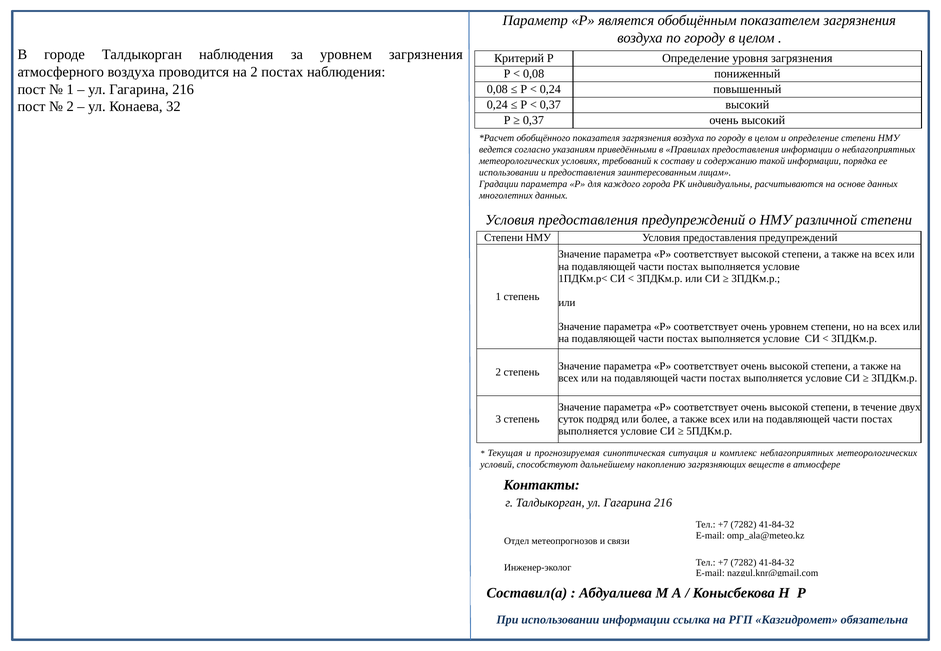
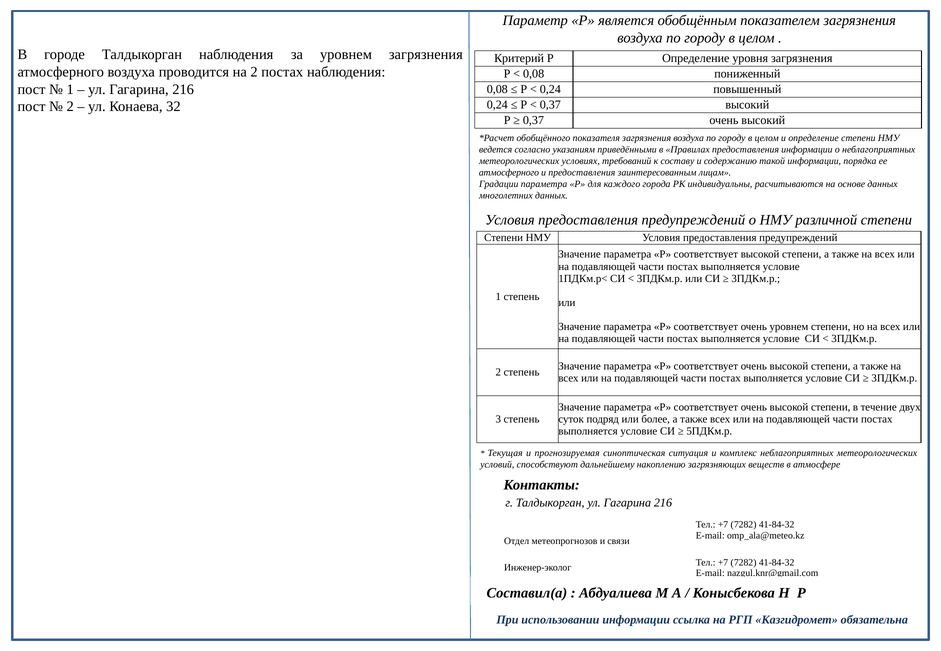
использовании at (509, 173): использовании -> атмосферного
